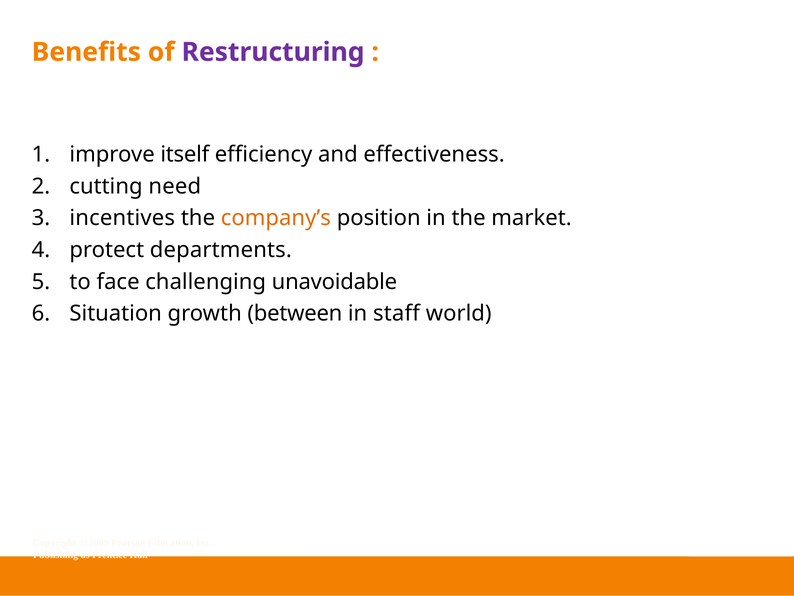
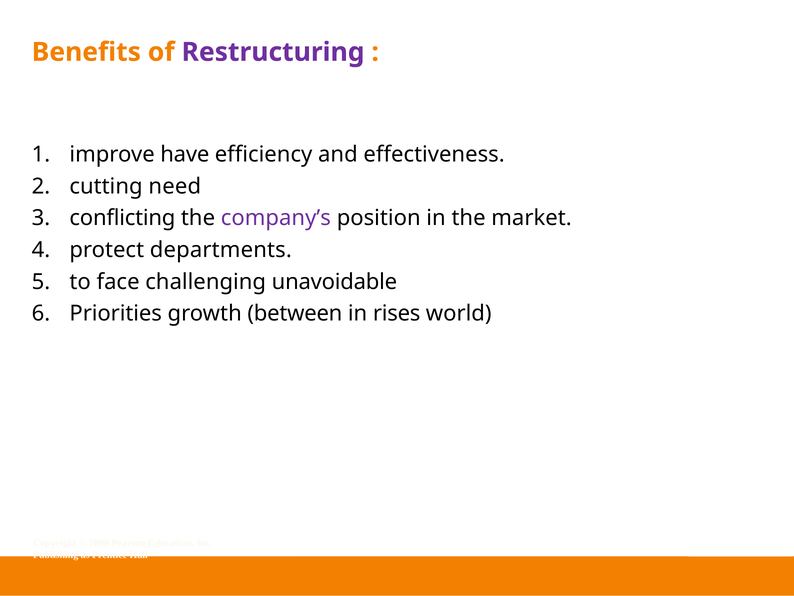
itself: itself -> have
incentives: incentives -> conflicting
company’s colour: orange -> purple
Situation: Situation -> Priorities
staff: staff -> rises
